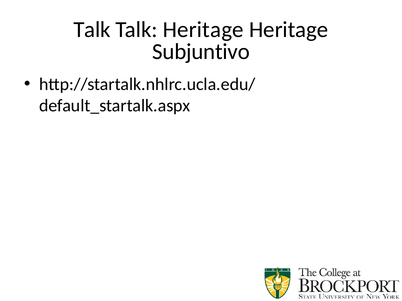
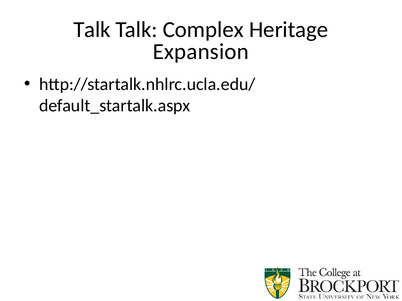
Talk Heritage: Heritage -> Complex
Subjuntivo: Subjuntivo -> Expansion
